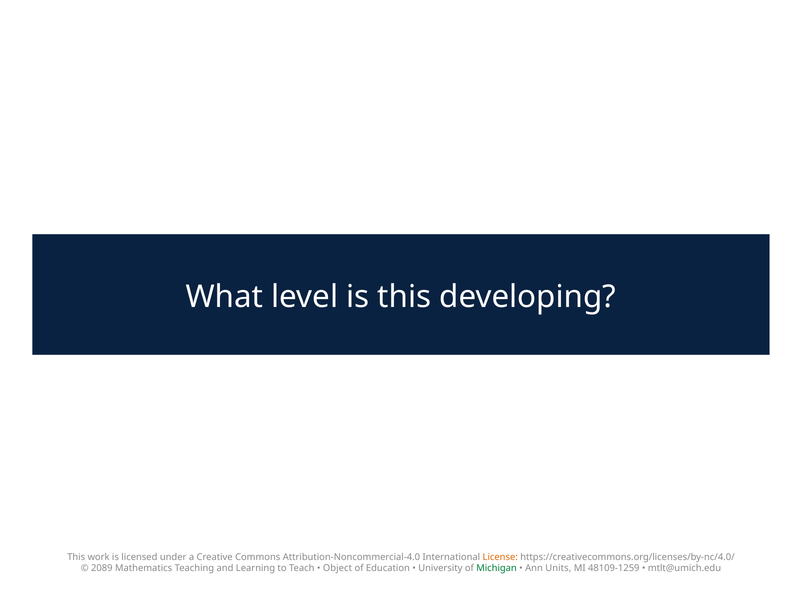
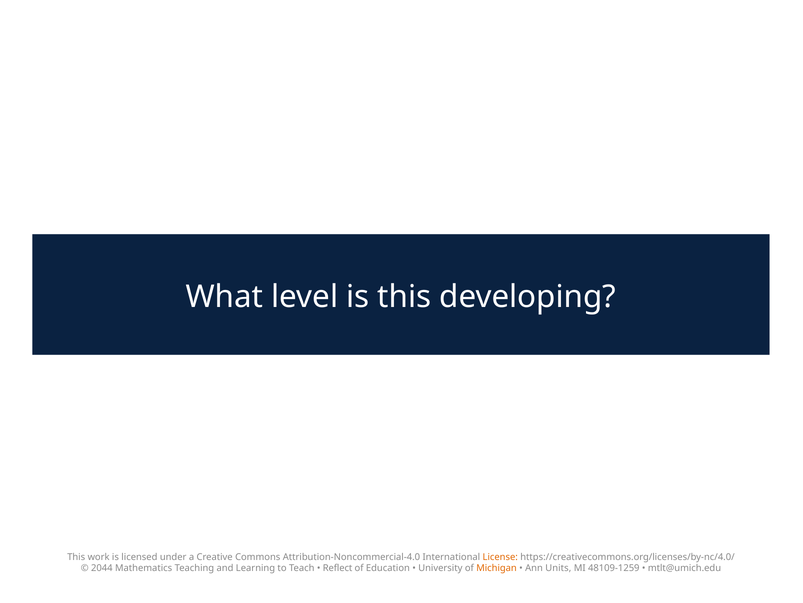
2089: 2089 -> 2044
Object: Object -> Reflect
Michigan colour: green -> orange
